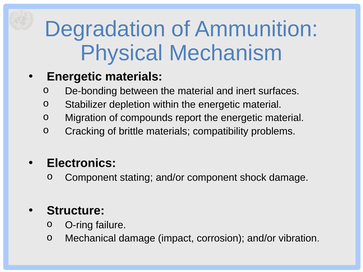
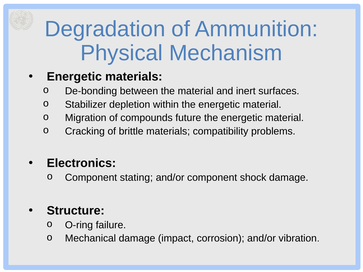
report: report -> future
